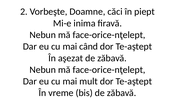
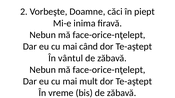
aşezat: aşezat -> vântul
